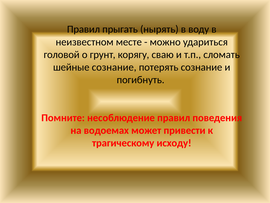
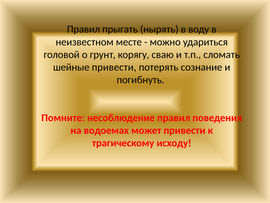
шейные сознание: сознание -> привести
